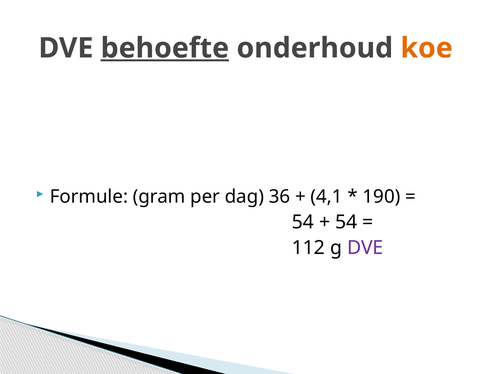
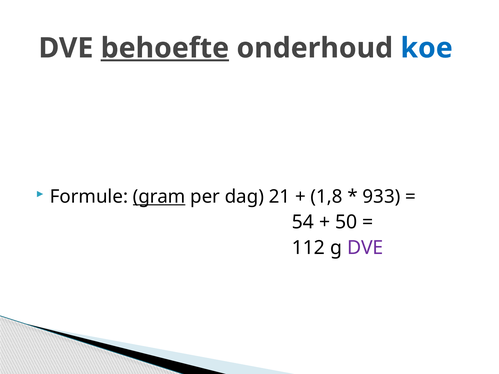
koe colour: orange -> blue
gram underline: none -> present
36: 36 -> 21
4,1: 4,1 -> 1,8
190: 190 -> 933
54 at (346, 222): 54 -> 50
